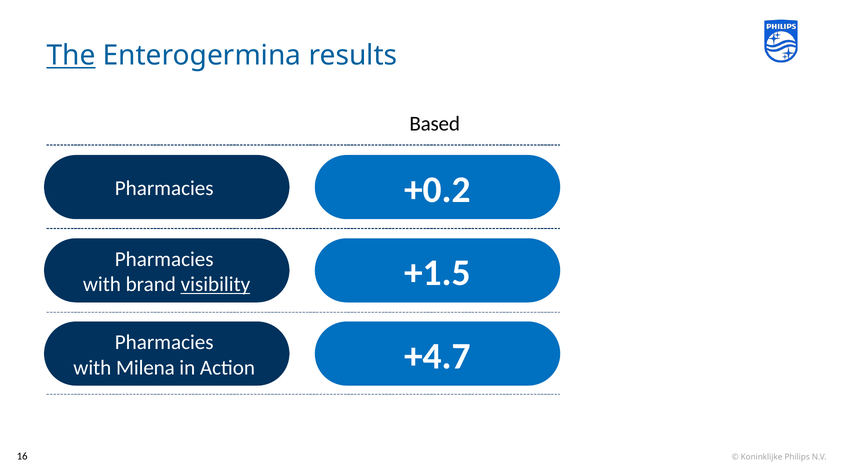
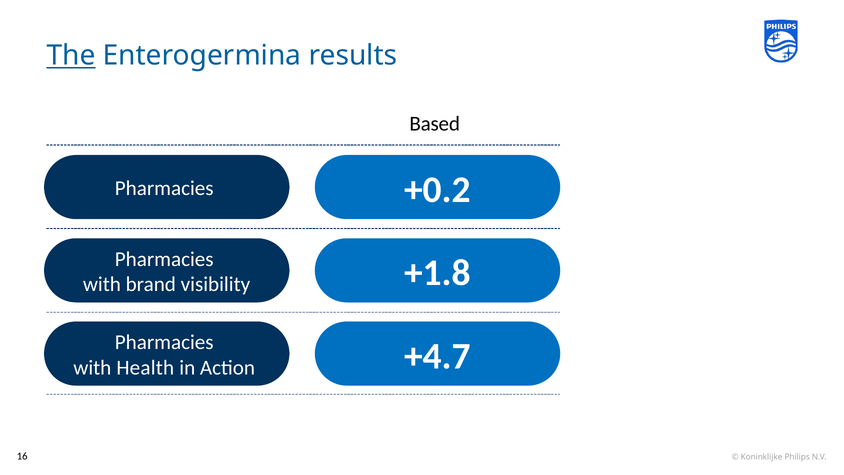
+1.5: +1.5 -> +1.8
visibility underline: present -> none
Milena: Milena -> Health
